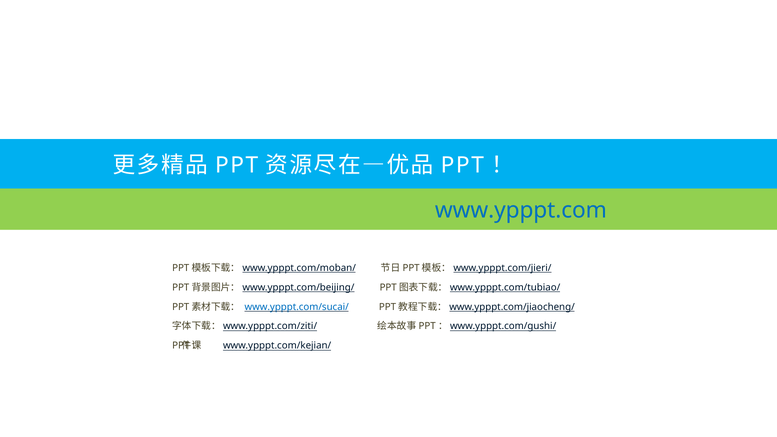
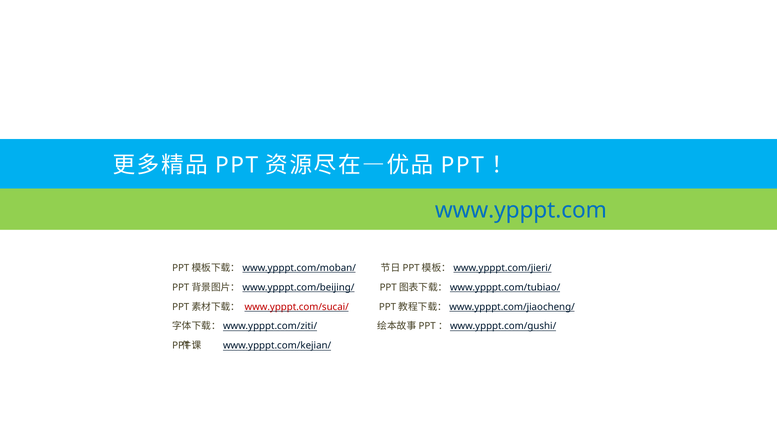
www.ypppt.com/sucai/ colour: blue -> red
